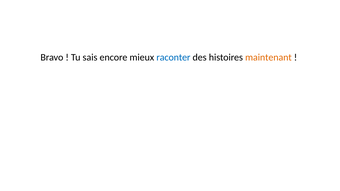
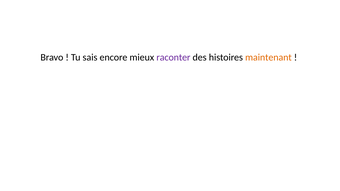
raconter colour: blue -> purple
